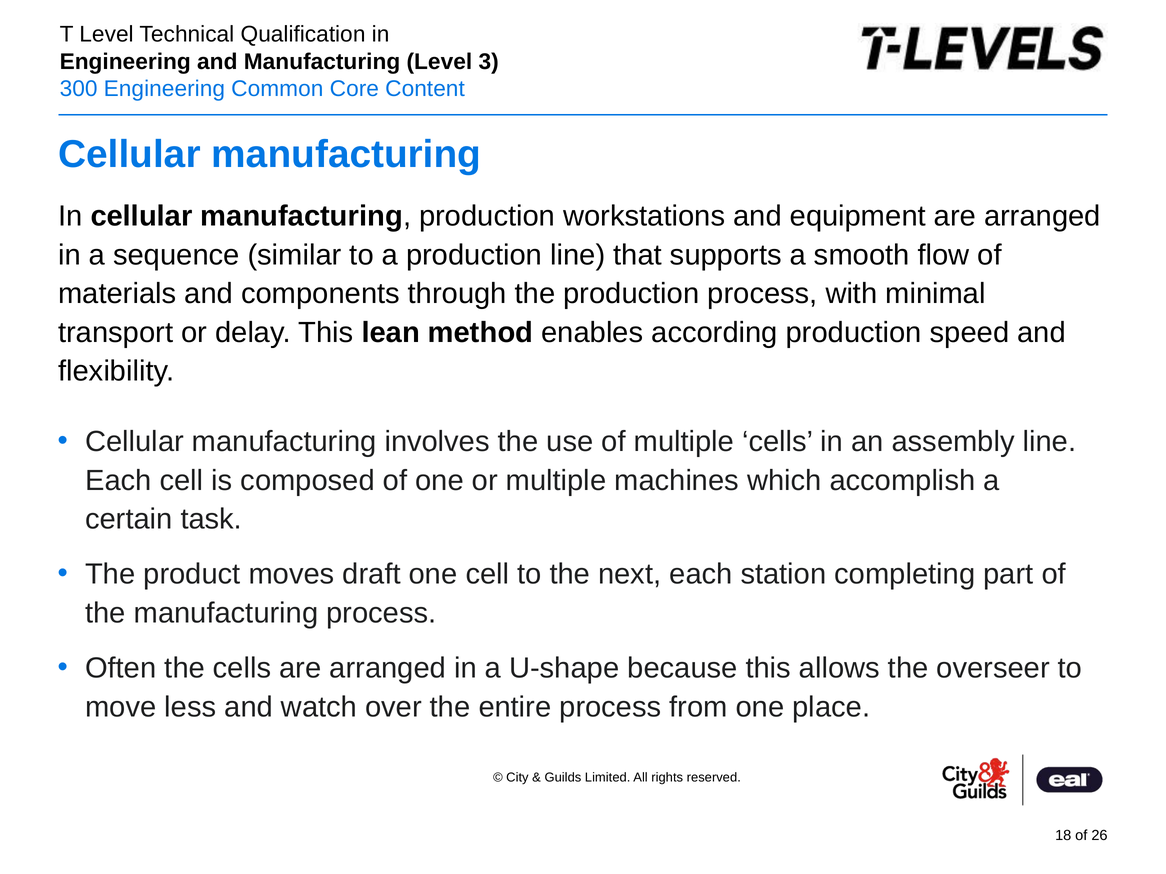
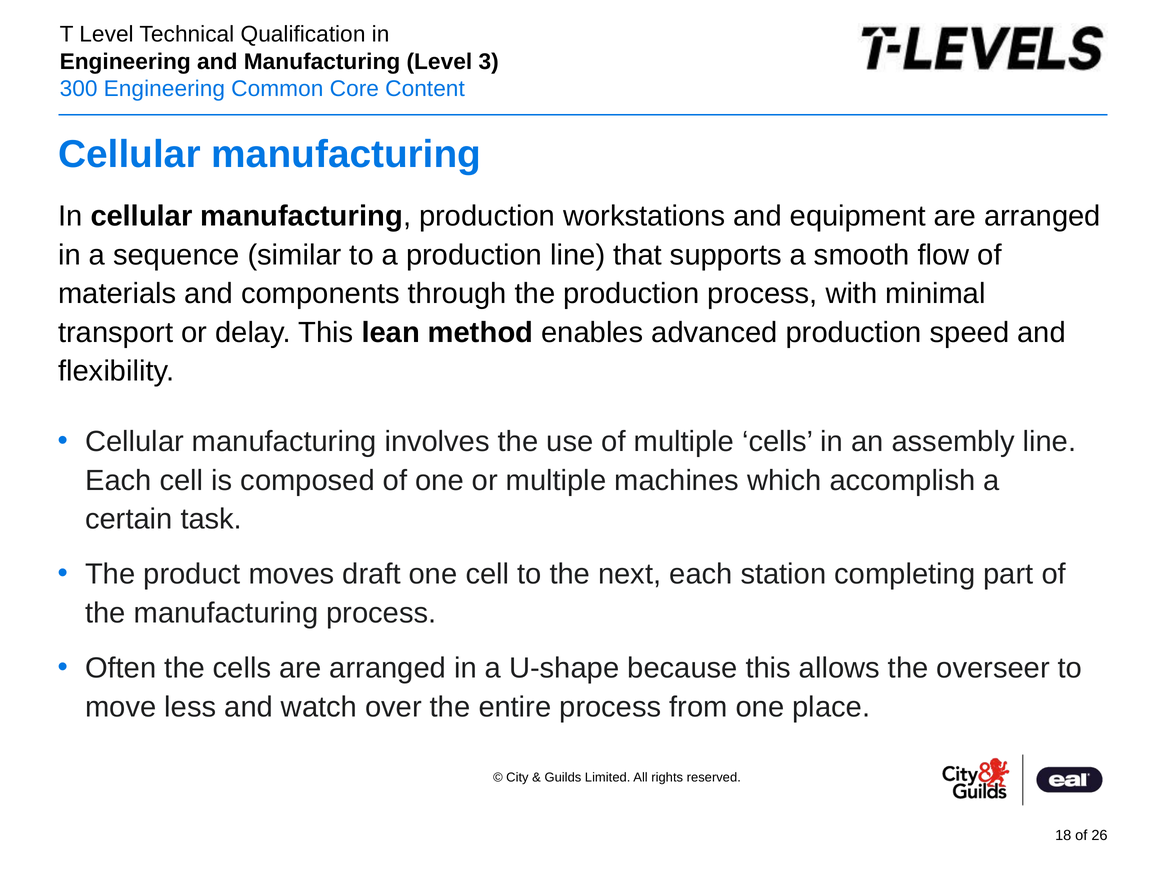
according: according -> advanced
